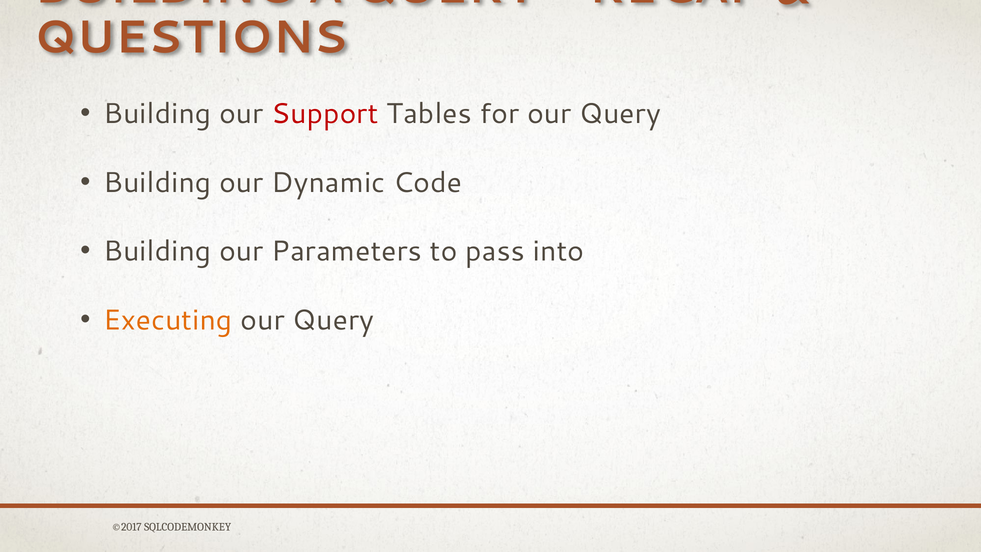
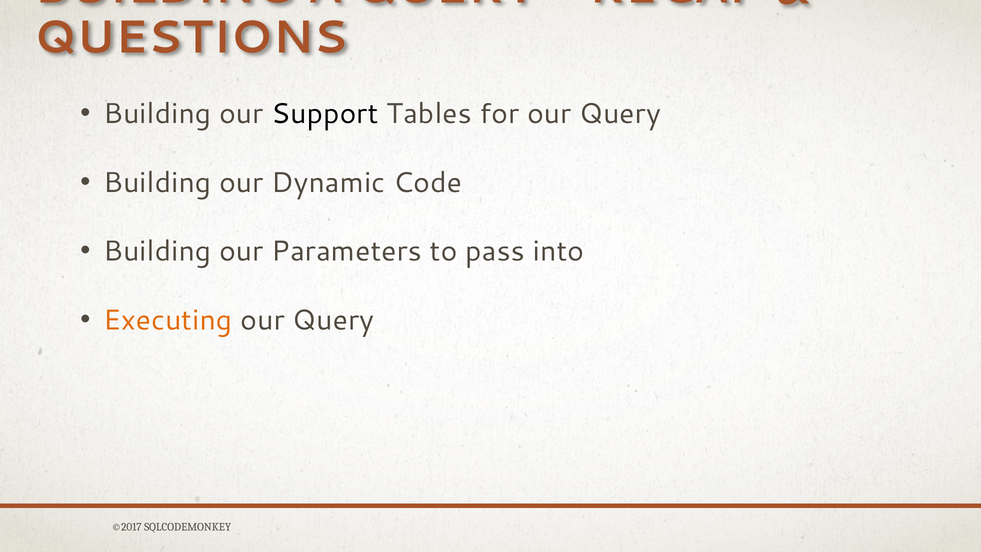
Support colour: red -> black
